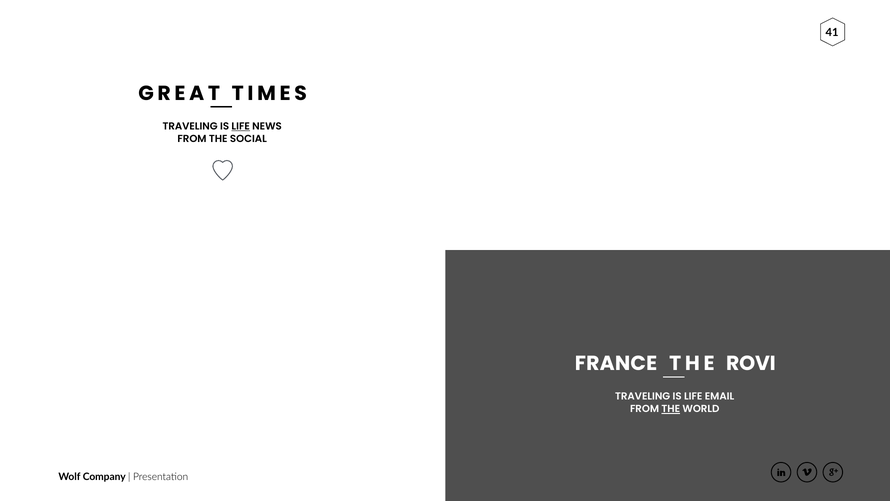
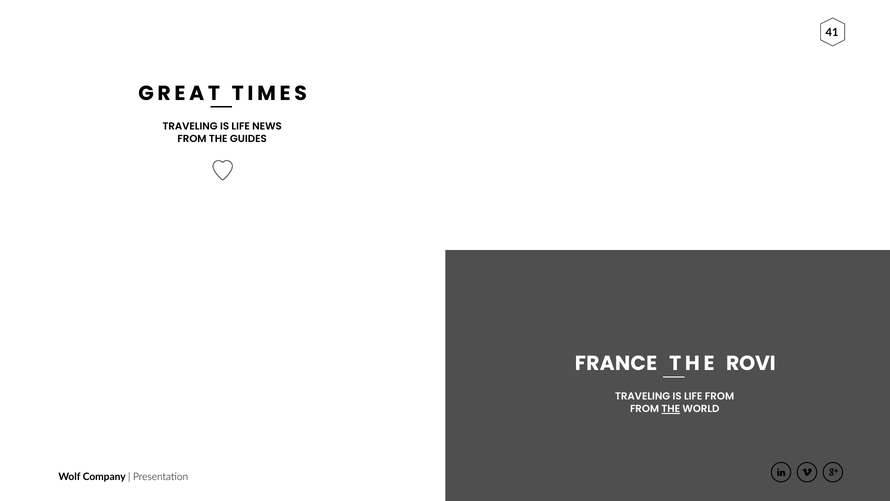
LIFE at (241, 126) underline: present -> none
SOCIAL: SOCIAL -> GUIDES
LIFE EMAIL: EMAIL -> FROM
